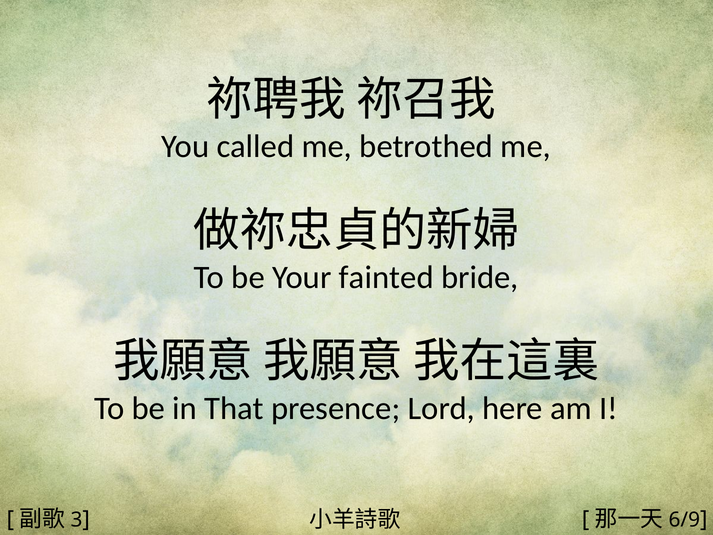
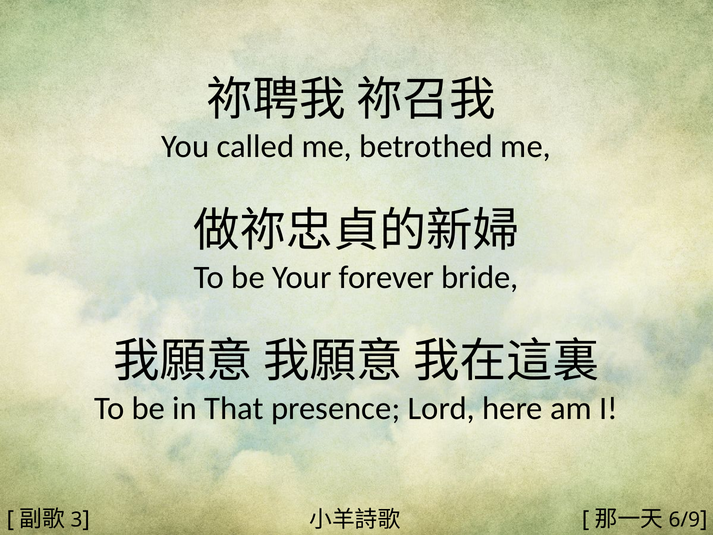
fainted: fainted -> forever
